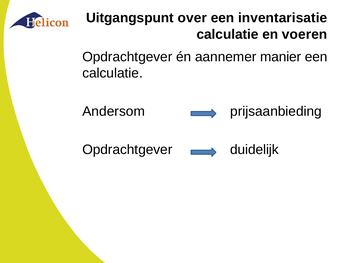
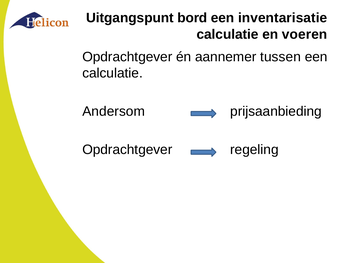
over: over -> bord
manier: manier -> tussen
duidelijk: duidelijk -> regeling
